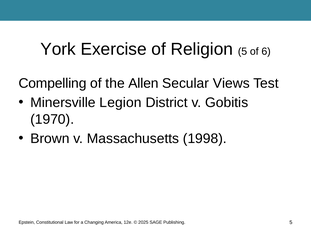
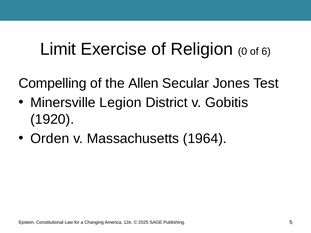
York: York -> Limit
Religion 5: 5 -> 0
Views: Views -> Jones
1970: 1970 -> 1920
Brown: Brown -> Orden
1998: 1998 -> 1964
